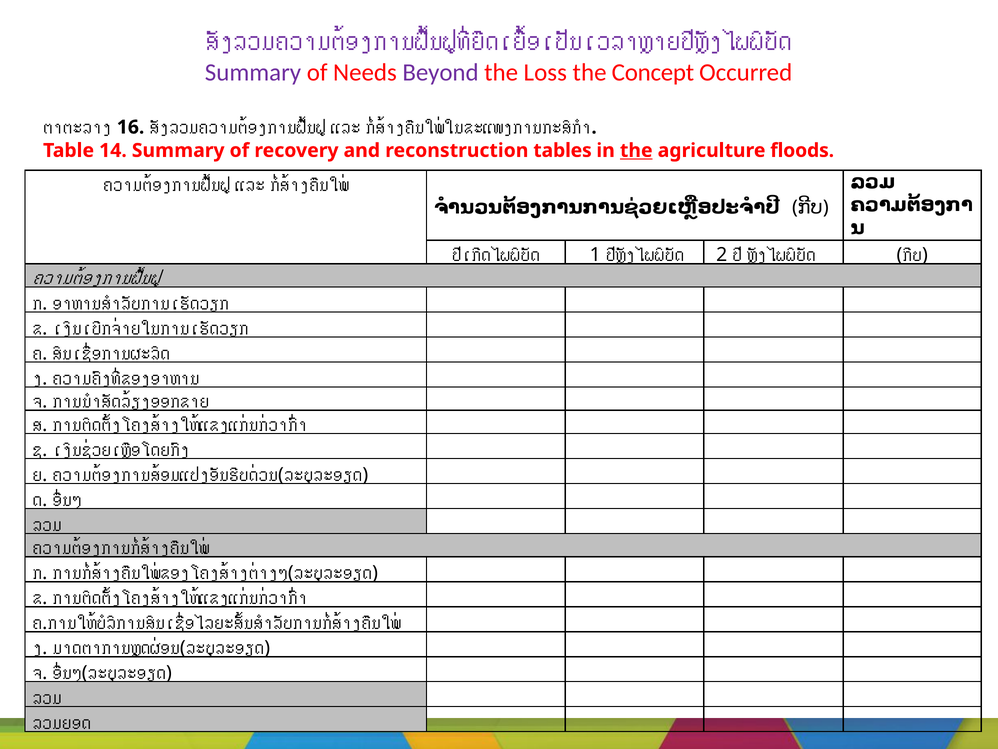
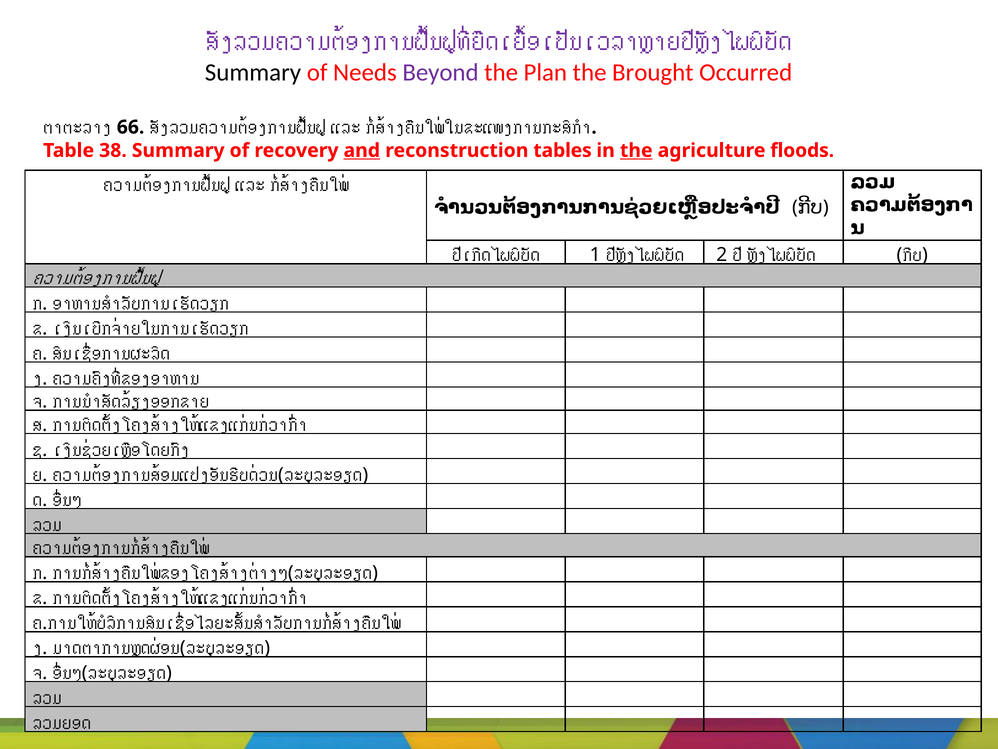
Summary at (253, 72) colour: purple -> black
Loss: Loss -> Plan
Concept: Concept -> Brought
16: 16 -> 66
14: 14 -> 38
and underline: none -> present
